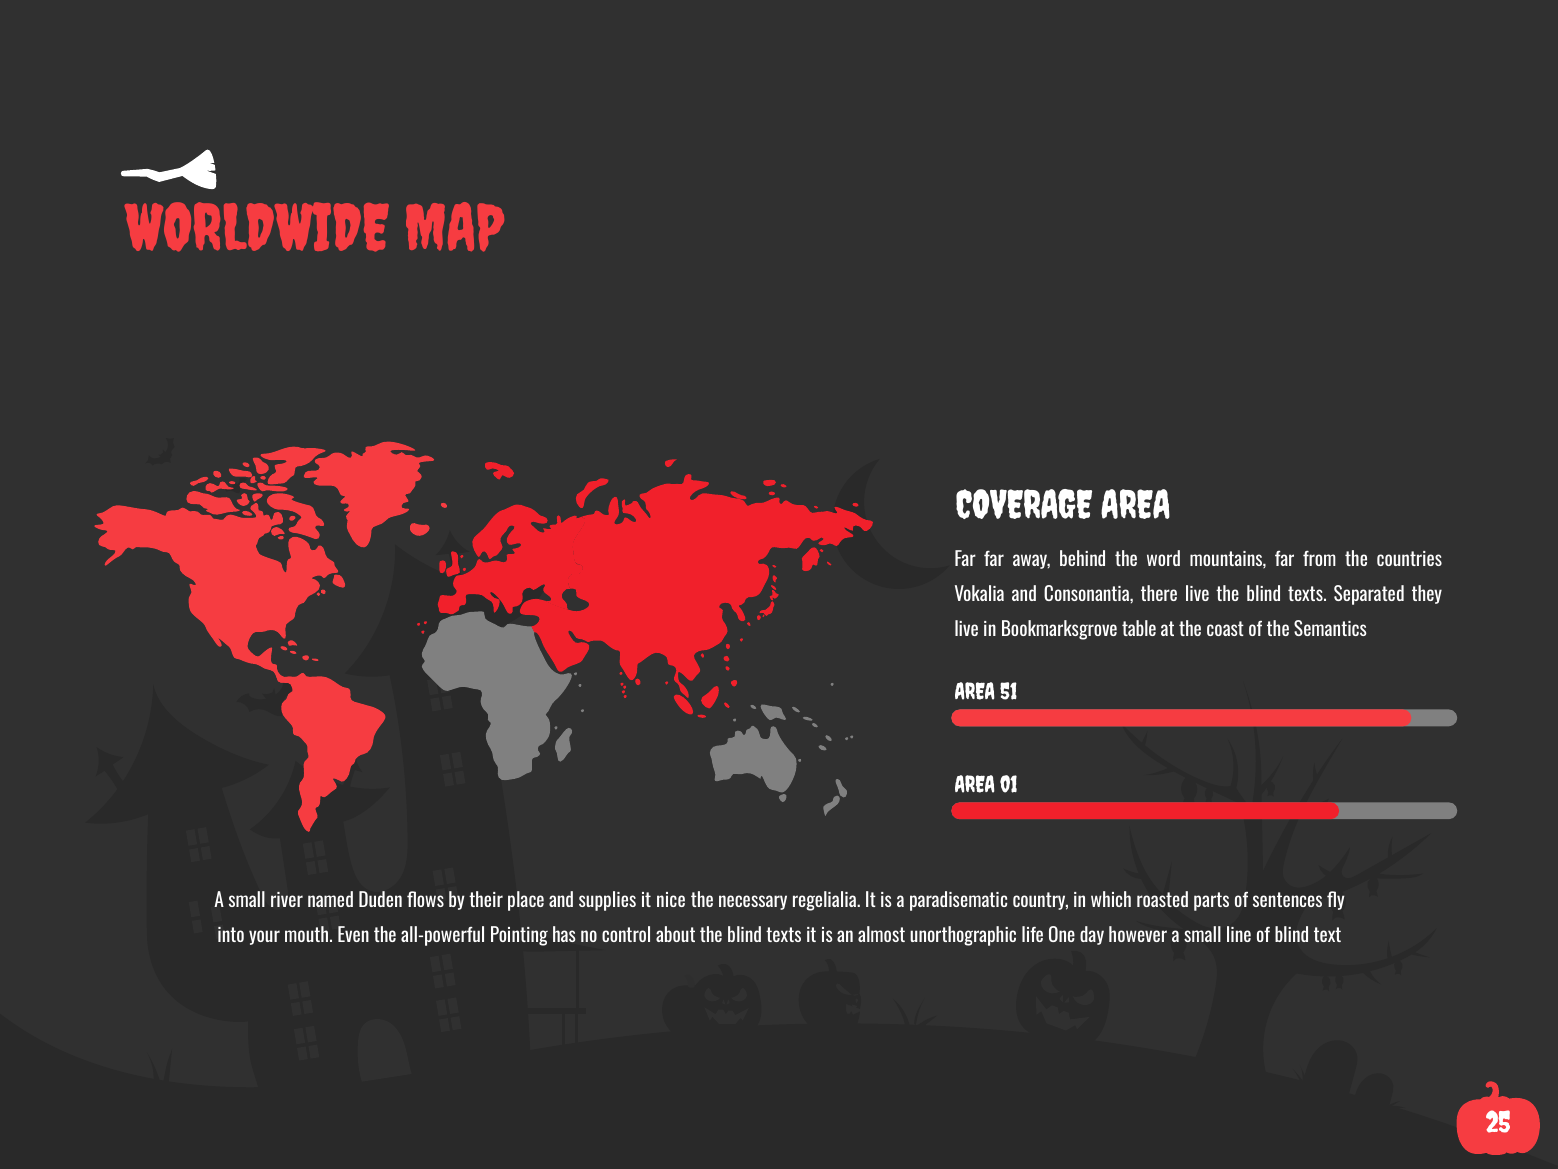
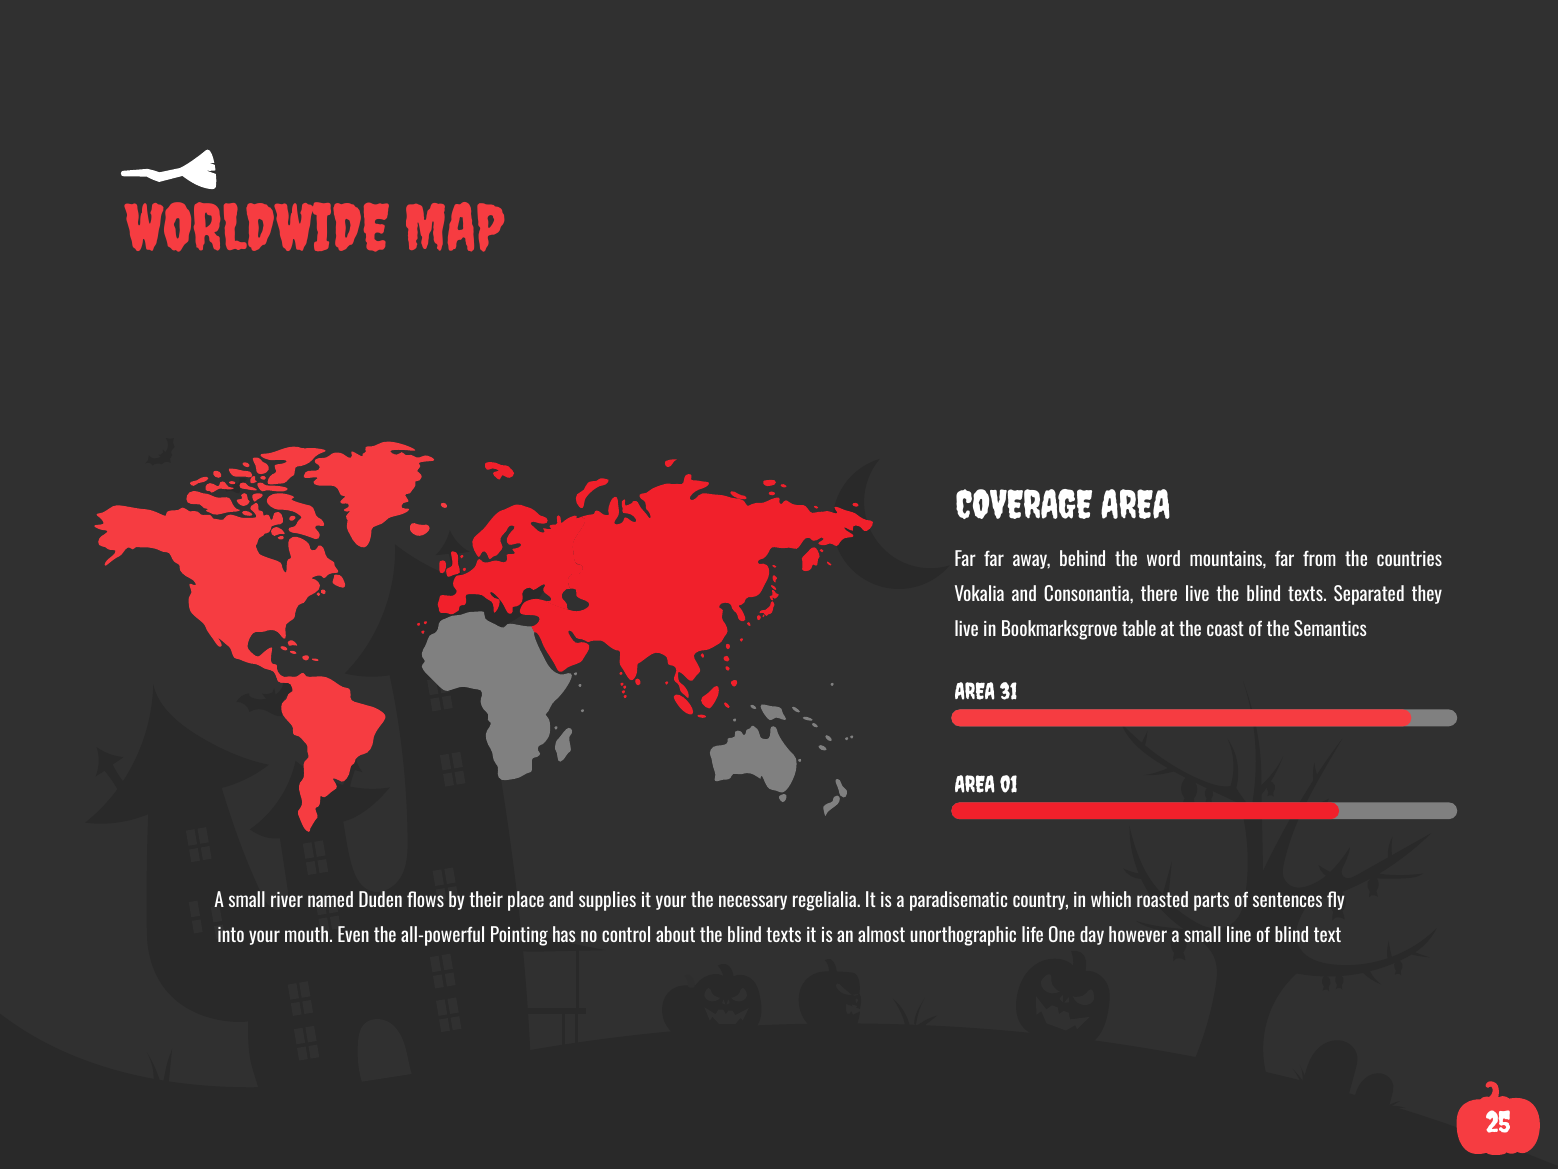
51: 51 -> 31
it nice: nice -> your
